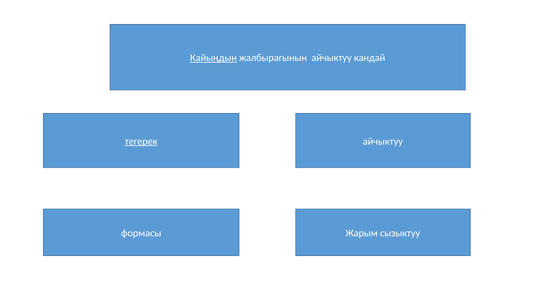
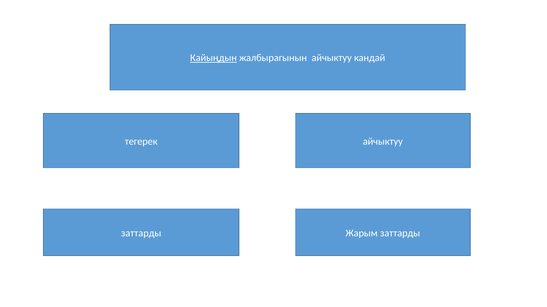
тегерек underline: present -> none
формасы at (141, 233): формасы -> заттарды
Жарым сызыктуу: сызыктуу -> заттарды
